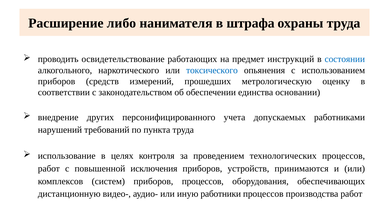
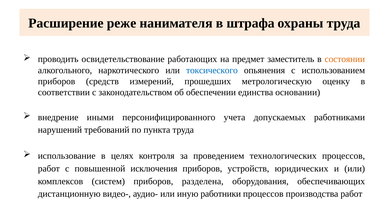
либо: либо -> реже
инструкций: инструкций -> заместитель
состоянии colour: blue -> orange
других: других -> иными
принимаются: принимаются -> юридических
приборов процессов: процессов -> разделена
